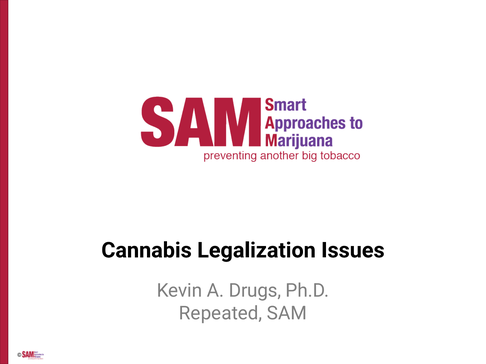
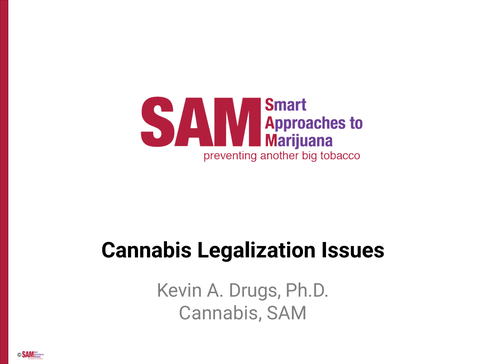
Repeated at (221, 314): Repeated -> Cannabis
